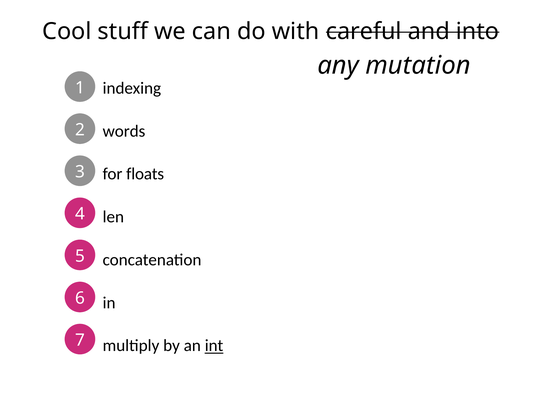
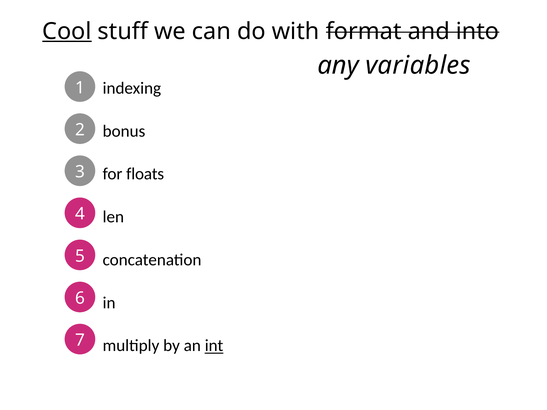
Cool underline: none -> present
careful: careful -> format
mutation: mutation -> variables
words: words -> bonus
